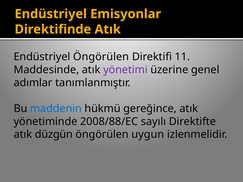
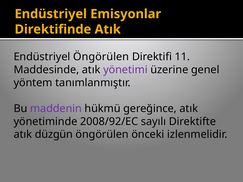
adımlar: adımlar -> yöntem
maddenin colour: blue -> purple
2008/88/EC: 2008/88/EC -> 2008/92/EC
uygun: uygun -> önceki
